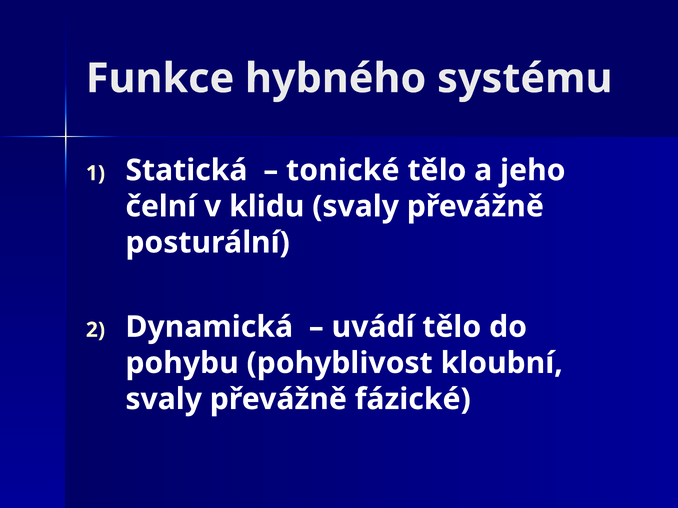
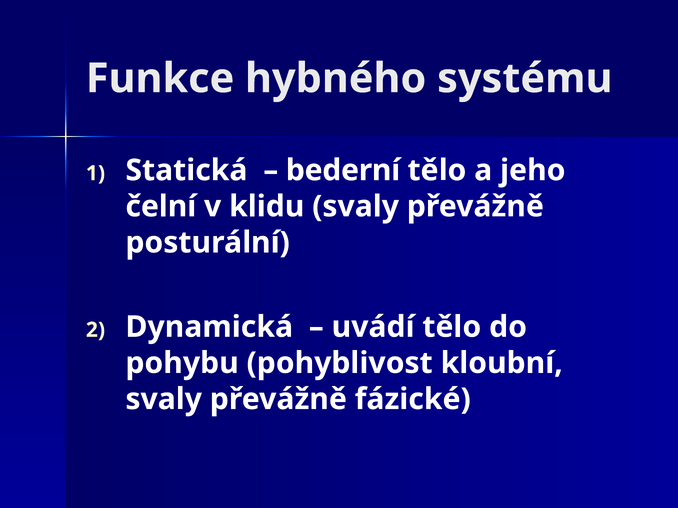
tonické: tonické -> bederní
